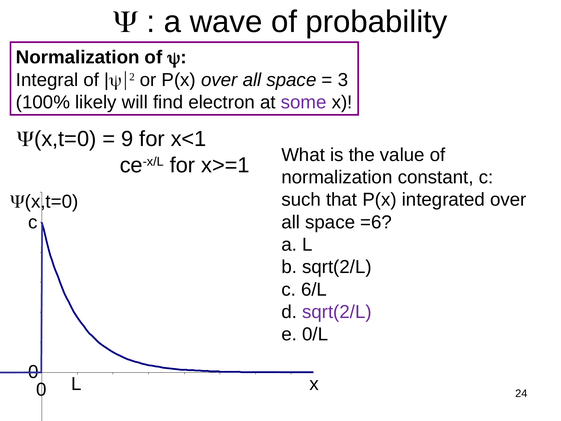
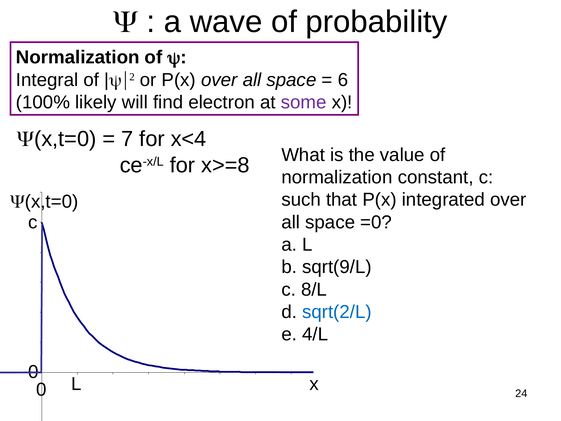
3: 3 -> 6
9: 9 -> 7
x<1: x<1 -> x<4
x>=1: x>=1 -> x>=8
=6: =6 -> =0
b sqrt(2/L: sqrt(2/L -> sqrt(9/L
6/L: 6/L -> 8/L
sqrt(2/L at (337, 312) colour: purple -> blue
0/L: 0/L -> 4/L
